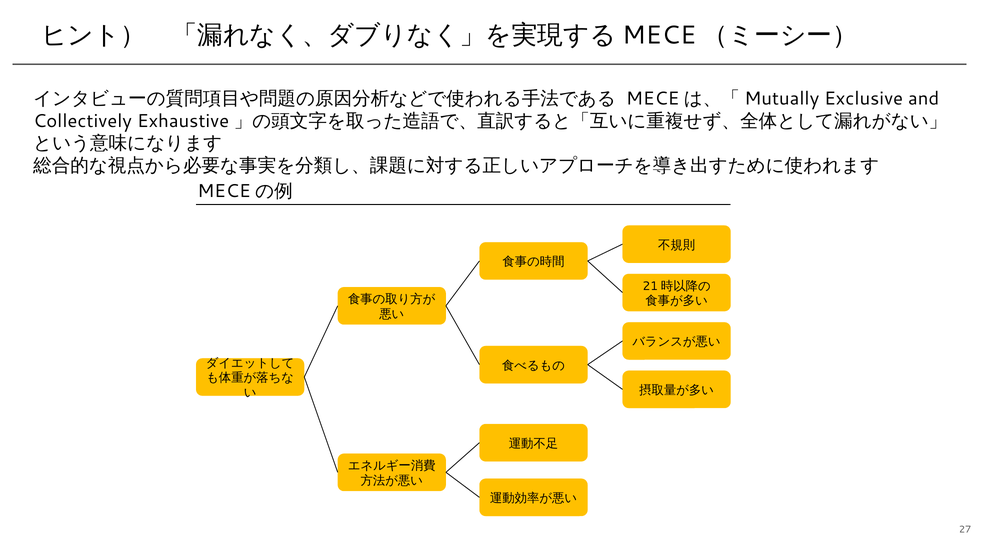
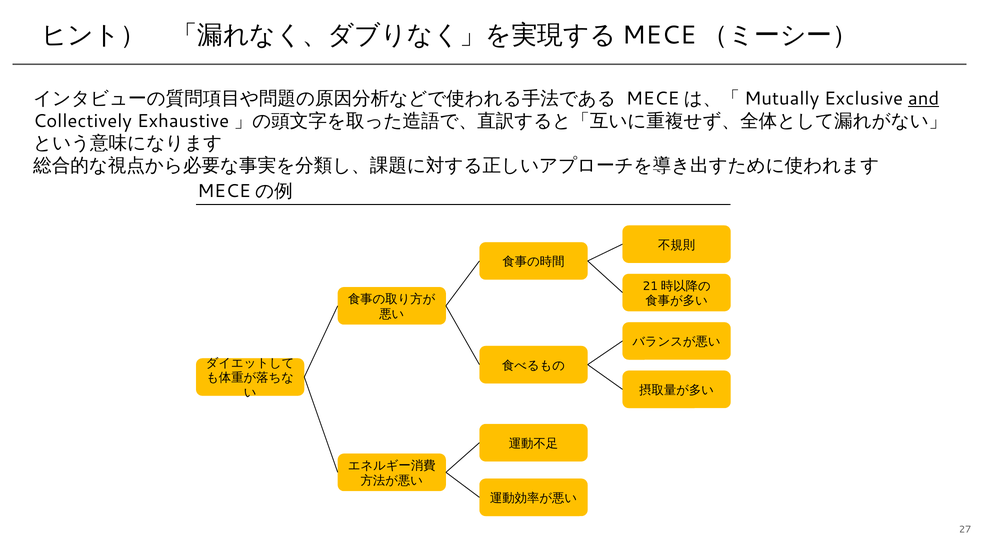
and underline: none -> present
